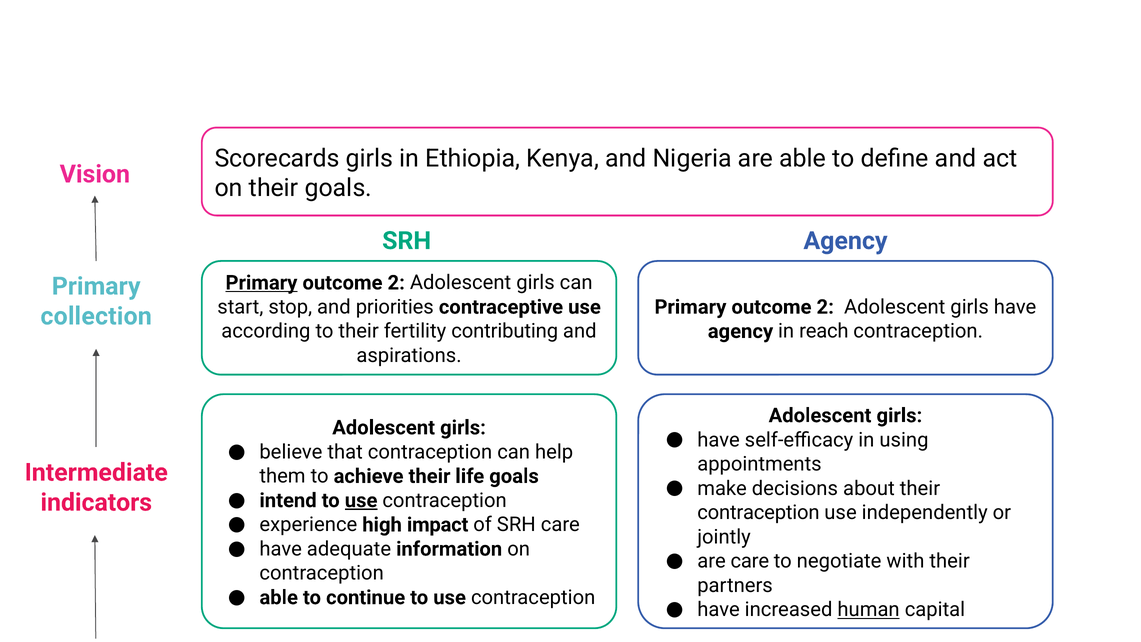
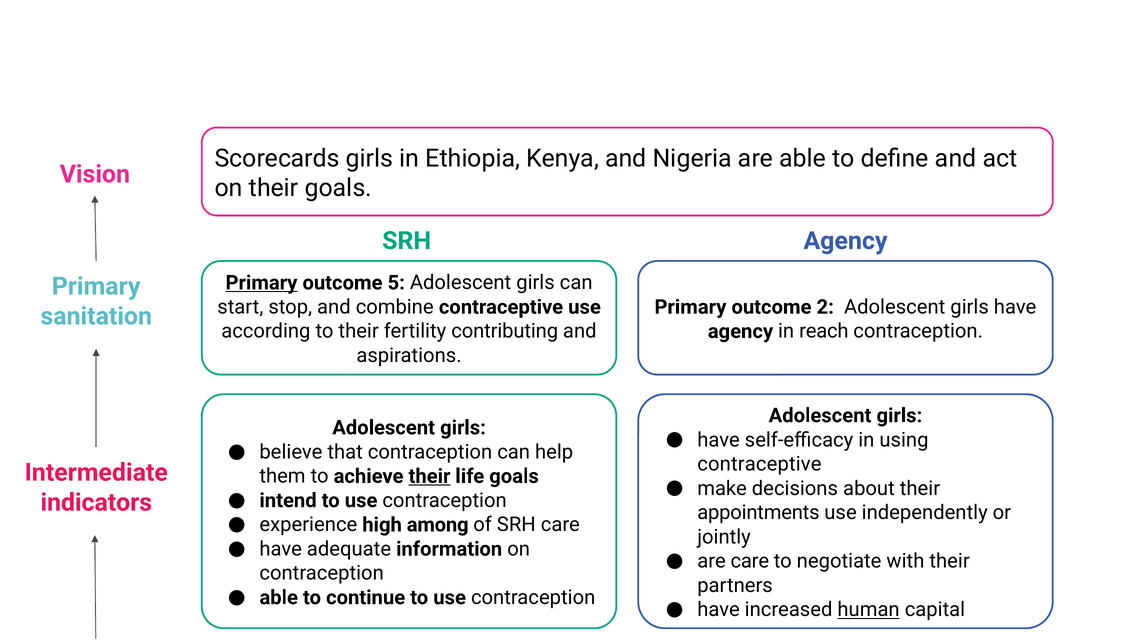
2 at (396, 283): 2 -> 5
priorities: priorities -> combine
collection: collection -> sanitation
appointments at (759, 464): appointments -> contraceptive
their at (429, 476) underline: none -> present
use at (361, 500) underline: present -> none
contraception at (758, 512): contraception -> appointments
impact: impact -> among
